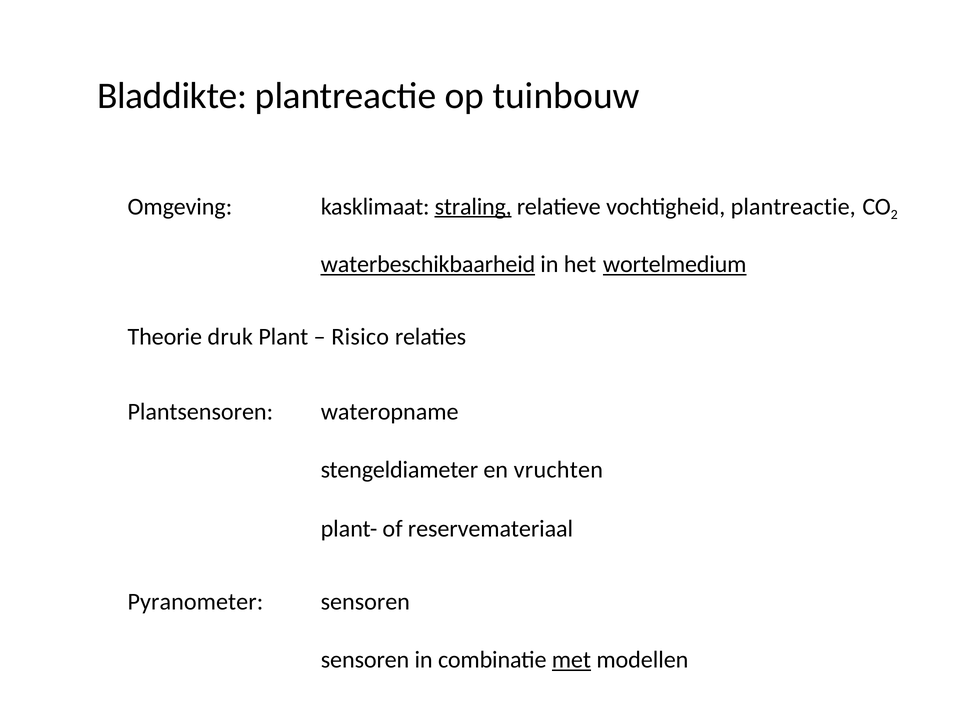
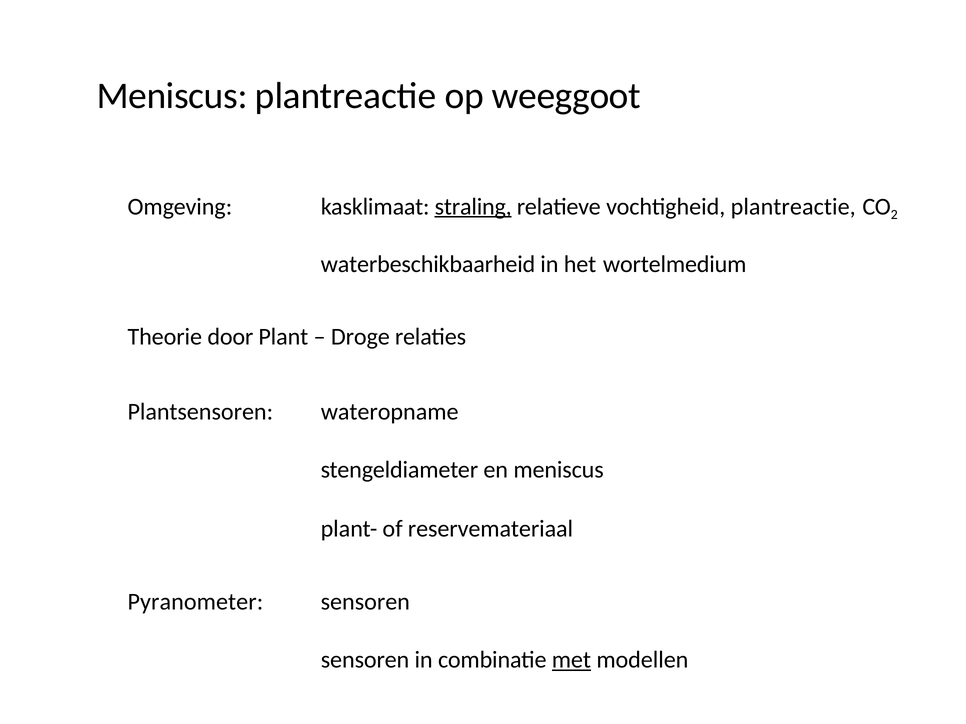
Bladdikte at (172, 96): Bladdikte -> Meniscus
tuinbouw: tuinbouw -> weeggoot
waterbeschikbaarheid underline: present -> none
wortelmedium underline: present -> none
druk: druk -> door
Risico: Risico -> Droge
en vruchten: vruchten -> meniscus
